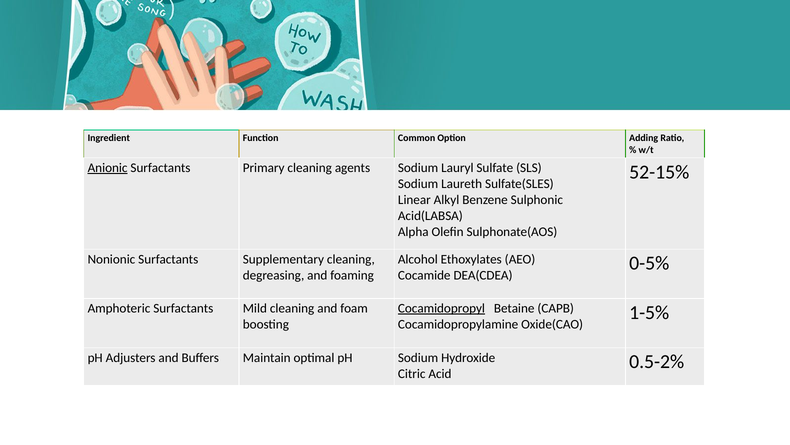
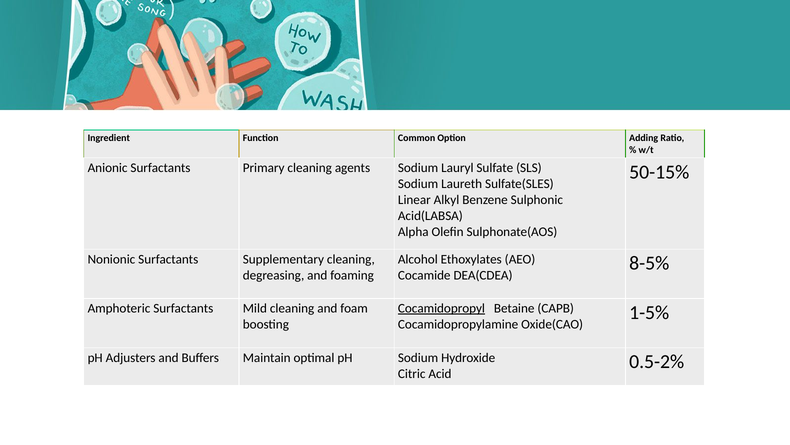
Anionic underline: present -> none
52-15%: 52-15% -> 50-15%
0-5%: 0-5% -> 8-5%
